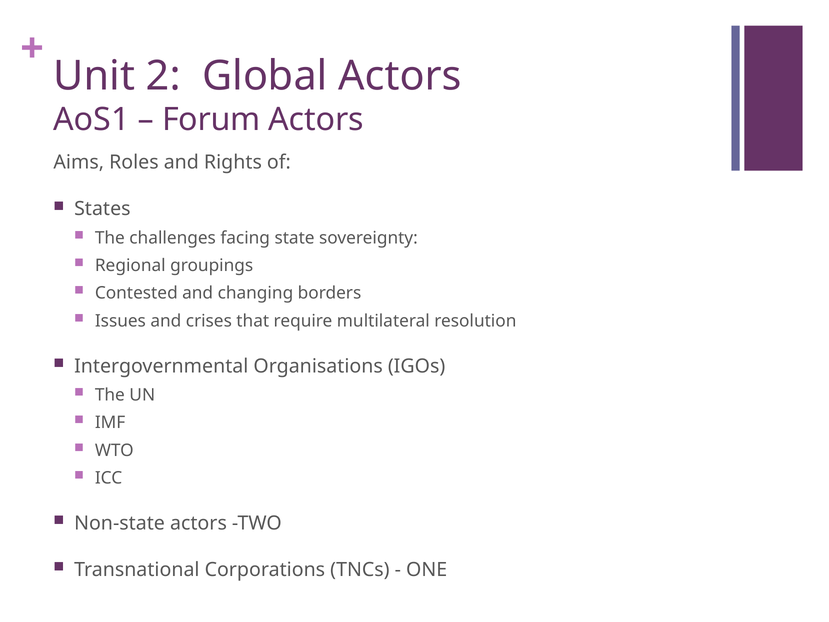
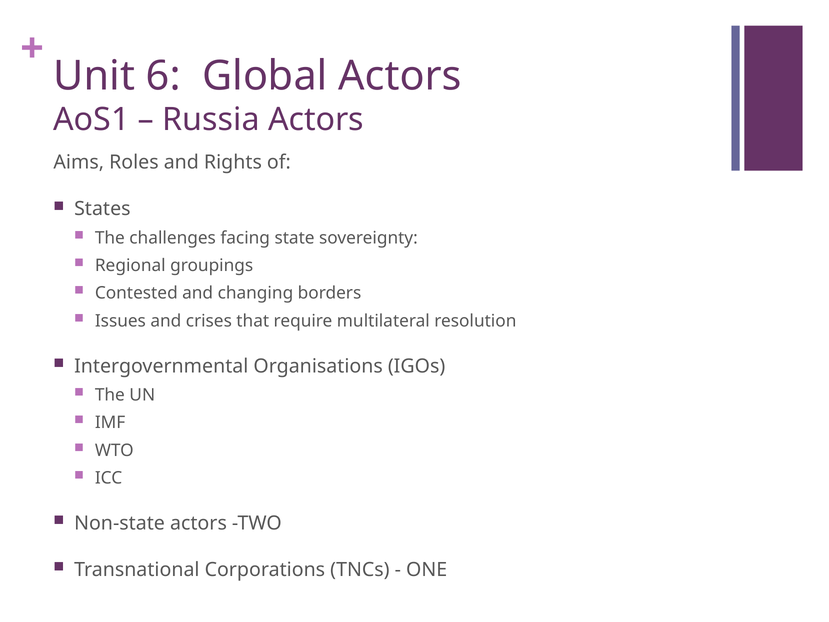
2: 2 -> 6
Forum: Forum -> Russia
